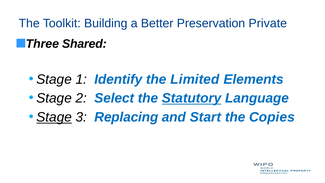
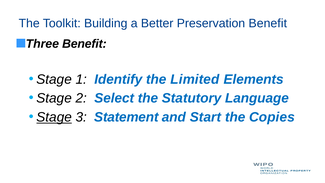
Preservation Private: Private -> Benefit
Three Shared: Shared -> Benefit
Statutory underline: present -> none
Replacing: Replacing -> Statement
